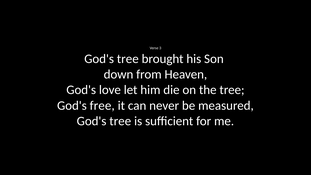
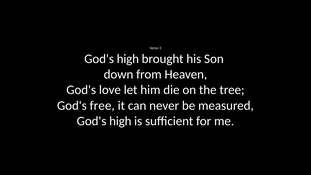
tree at (128, 59): tree -> high
tree at (120, 121): tree -> high
